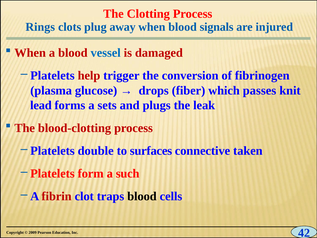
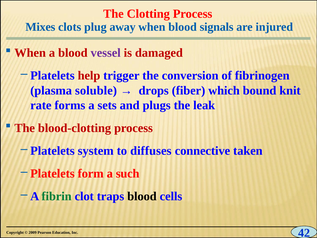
Rings: Rings -> Mixes
vessel colour: blue -> purple
glucose: glucose -> soluble
passes: passes -> bound
lead: lead -> rate
double: double -> system
surfaces: surfaces -> diffuses
fibrin colour: red -> green
